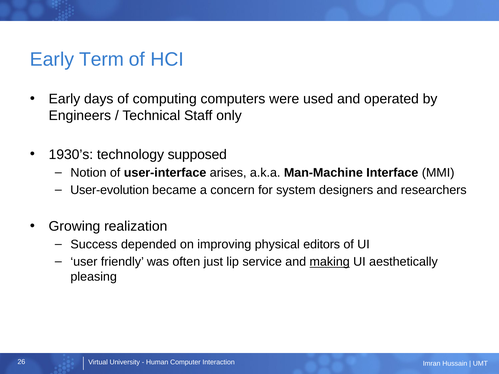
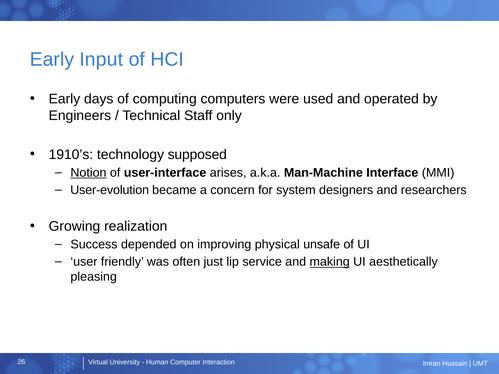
Term: Term -> Input
1930’s: 1930’s -> 1910’s
Notion underline: none -> present
editors: editors -> unsafe
